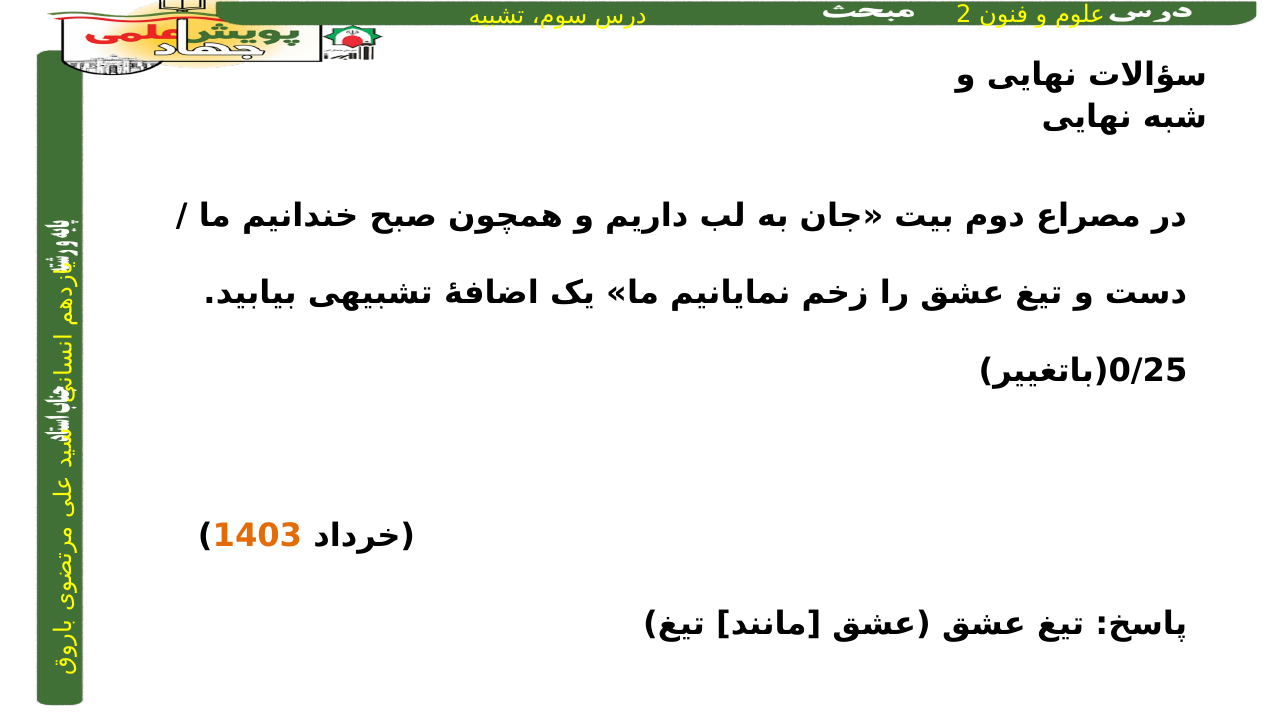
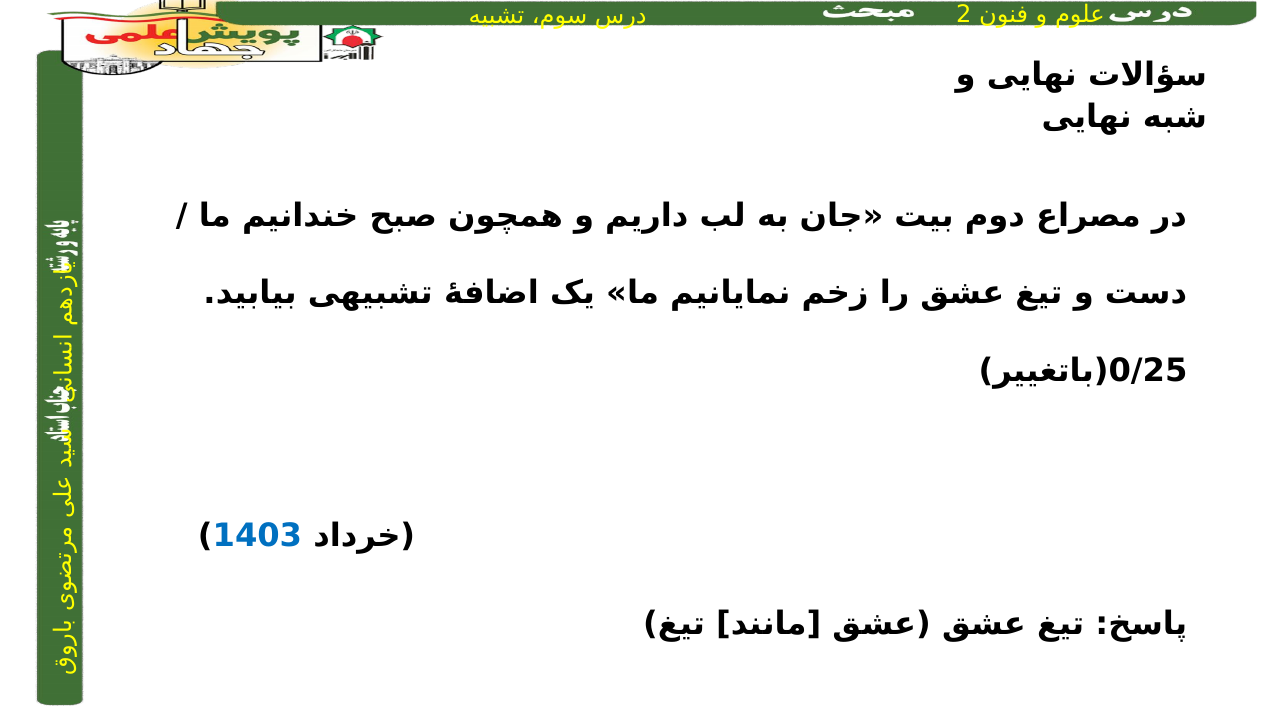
1403 colour: orange -> blue
